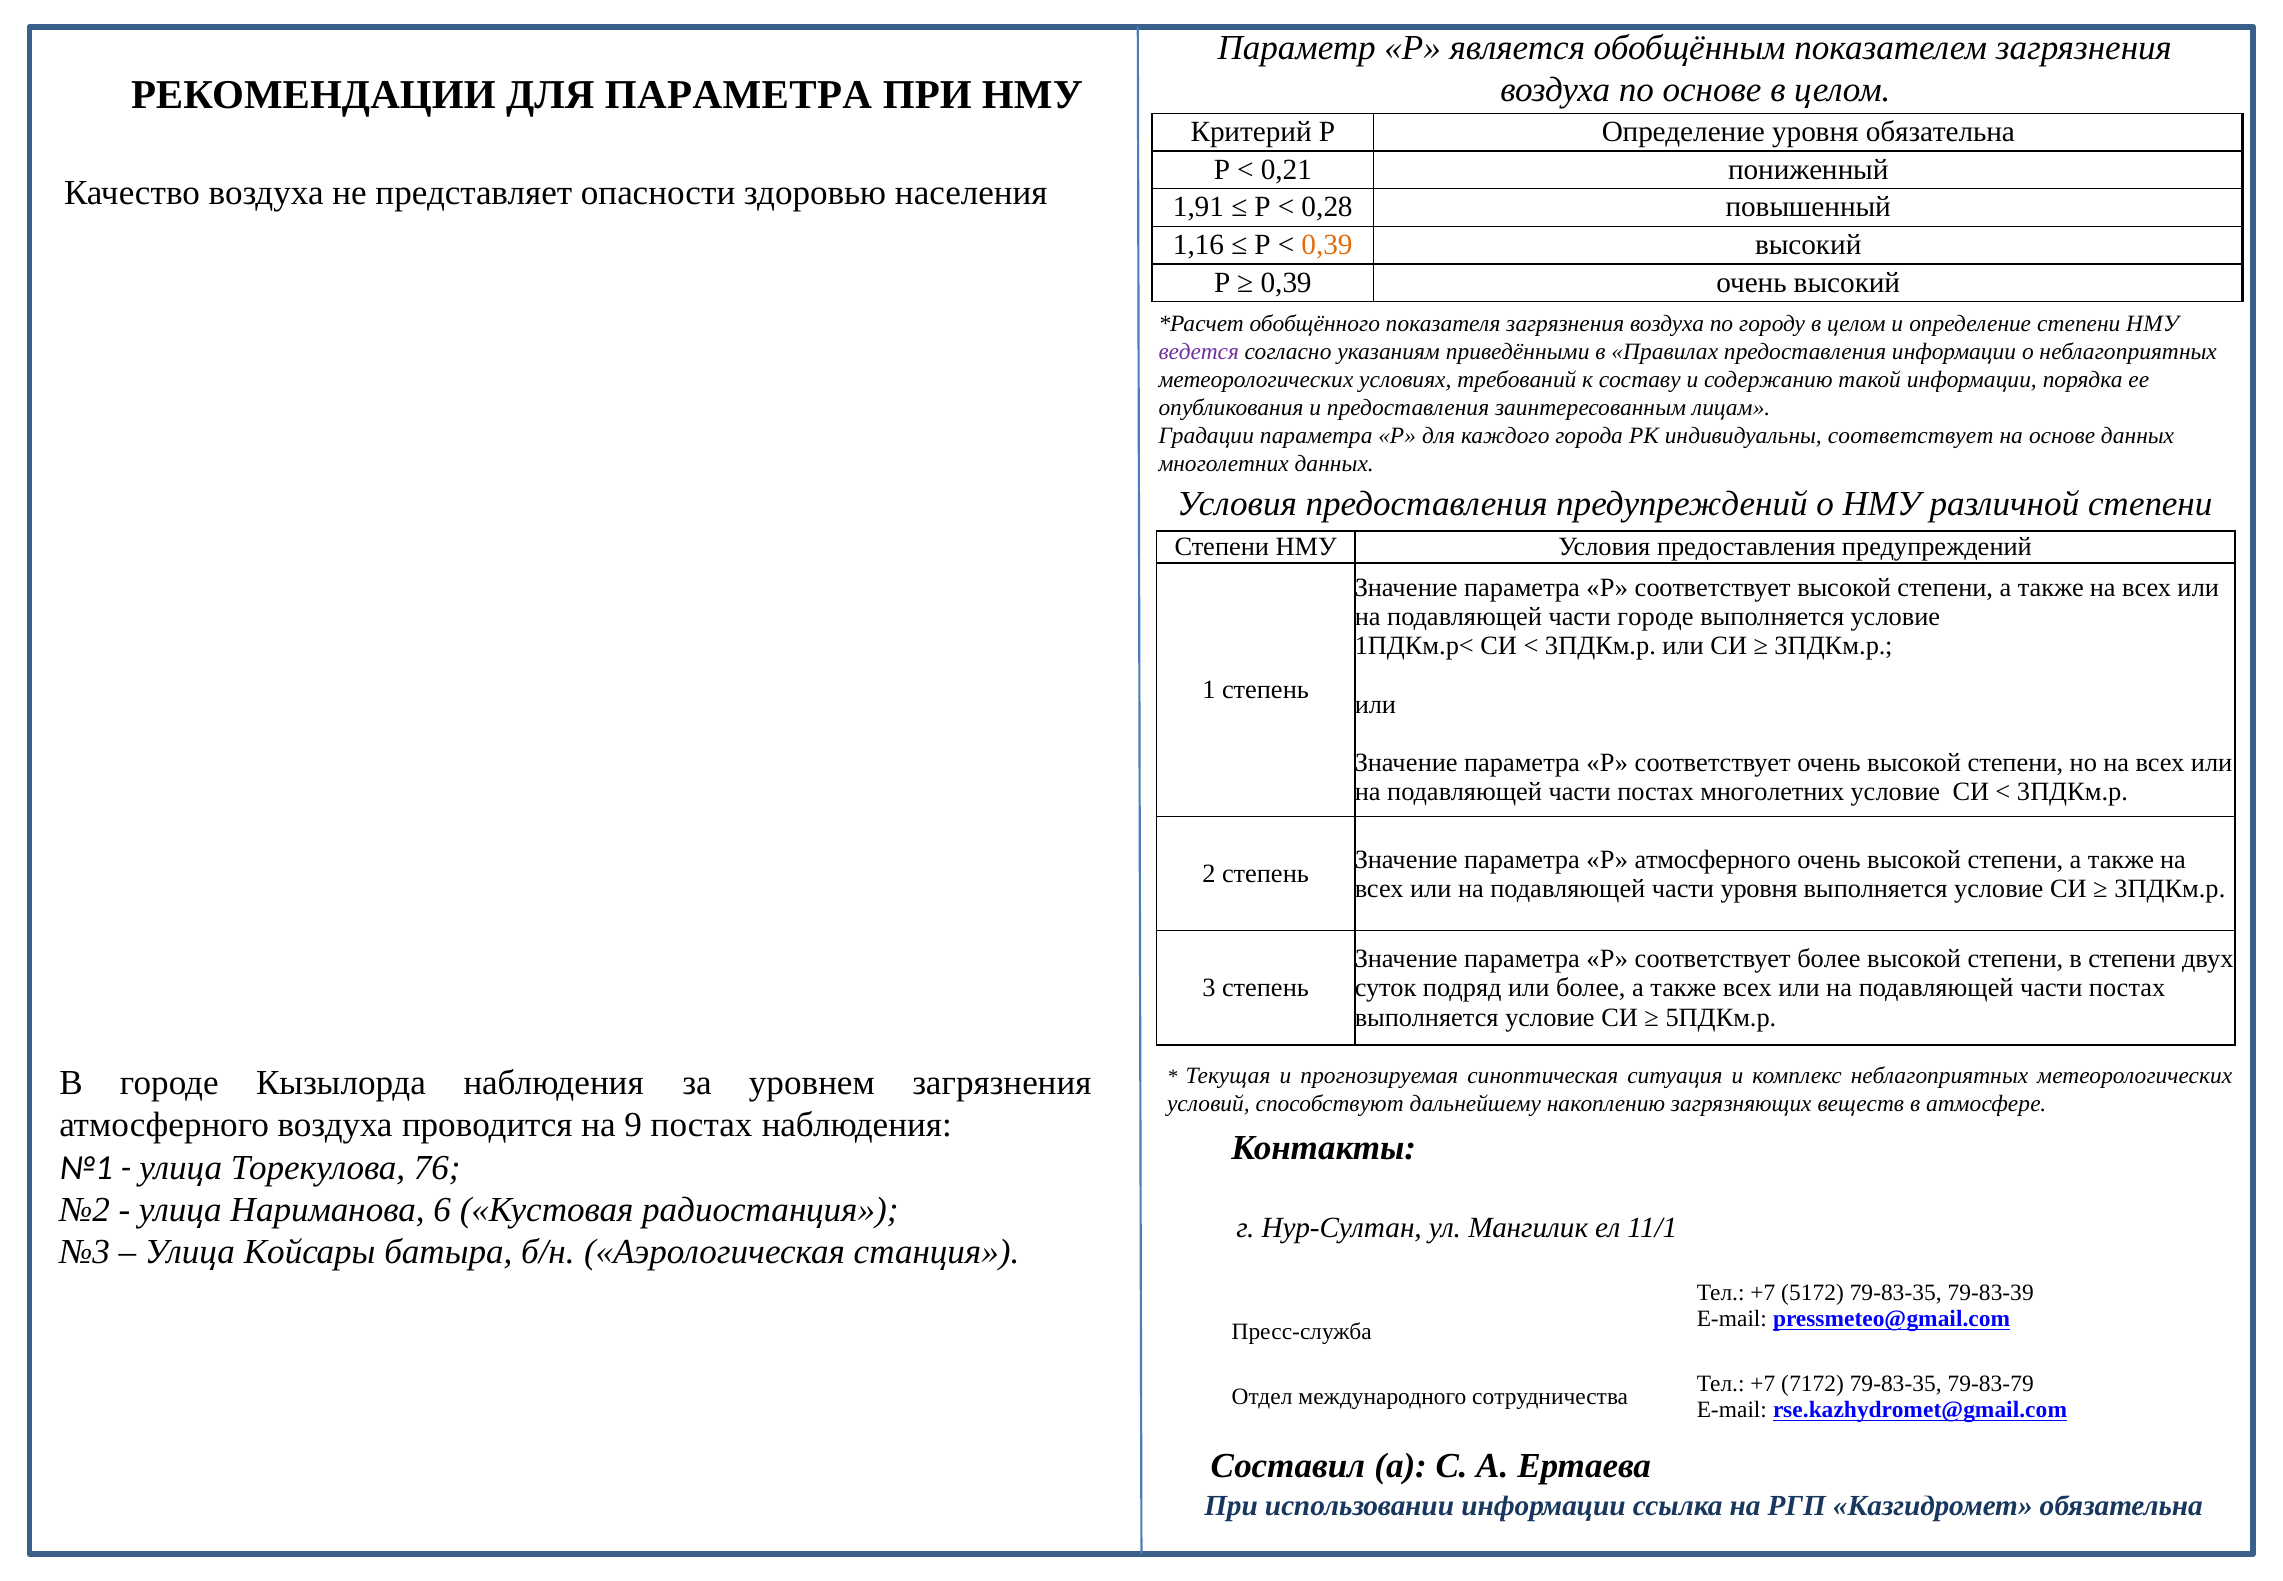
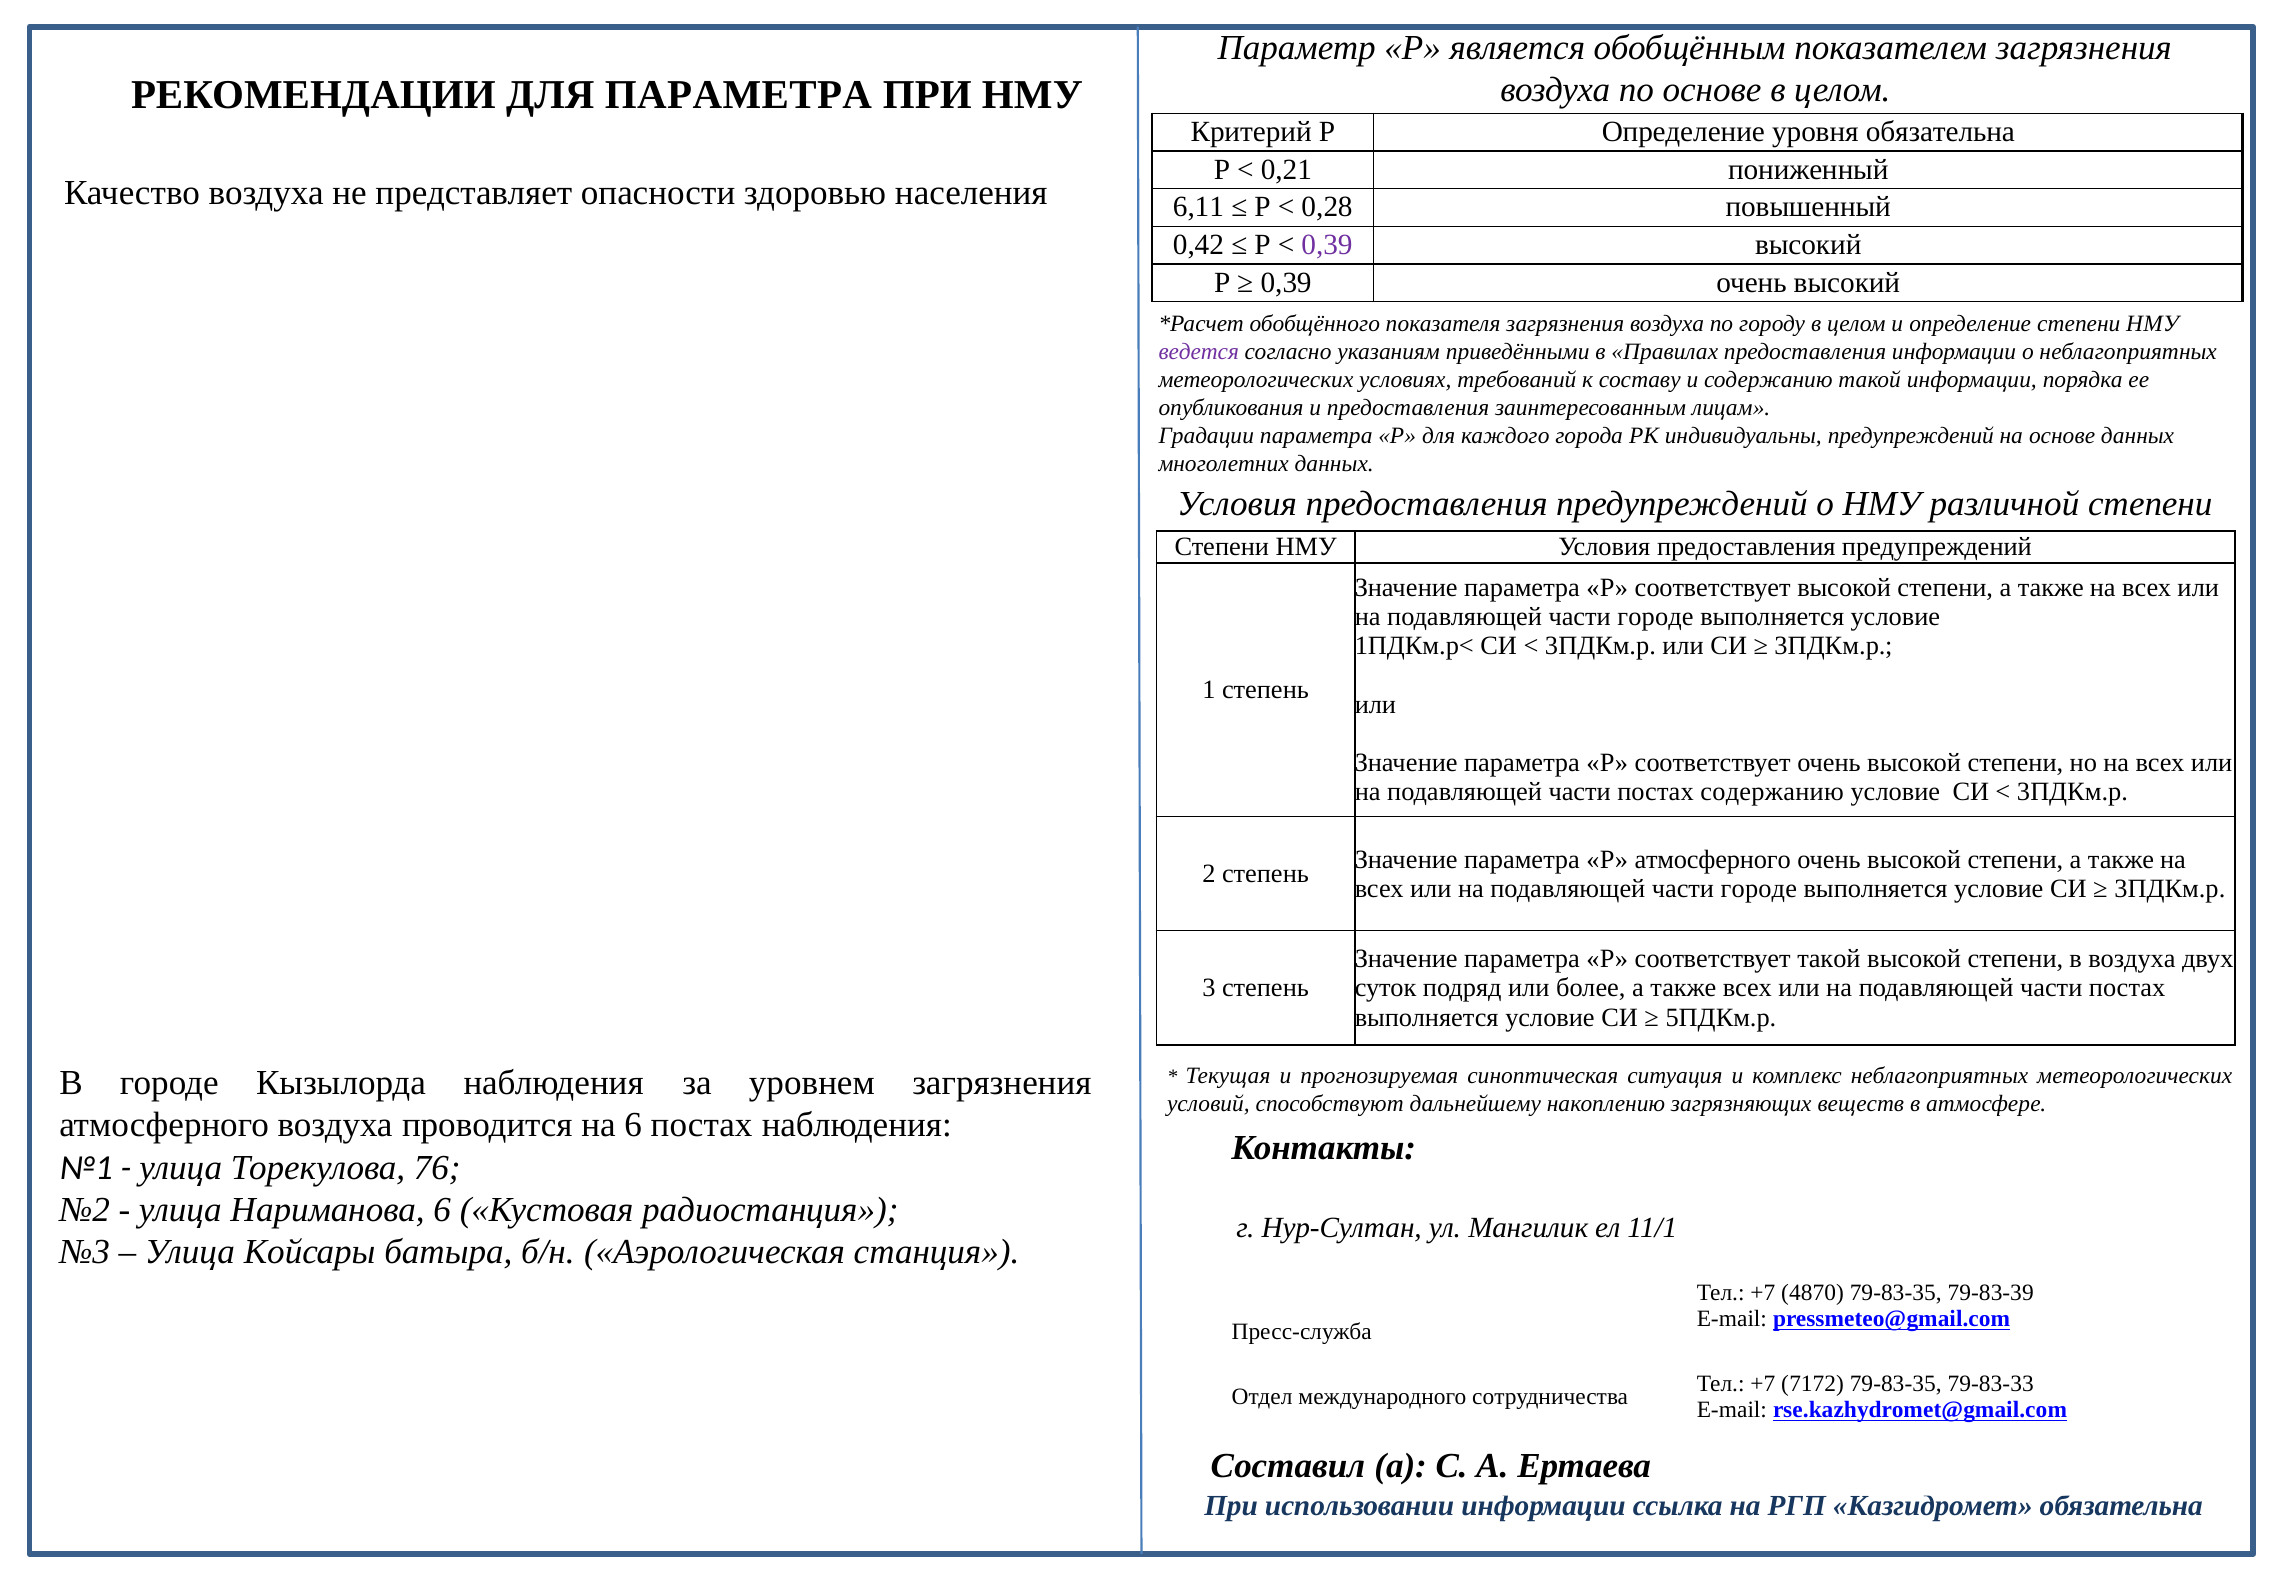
1,91: 1,91 -> 6,11
1,16: 1,16 -> 0,42
0,39 at (1327, 245) colour: orange -> purple
индивидуальны соответствует: соответствует -> предупреждений
постах многолетних: многолетних -> содержанию
уровня at (1759, 888): уровня -> городе
соответствует более: более -> такой
в степени: степени -> воздуха
на 9: 9 -> 6
5172: 5172 -> 4870
79-83-79: 79-83-79 -> 79-83-33
